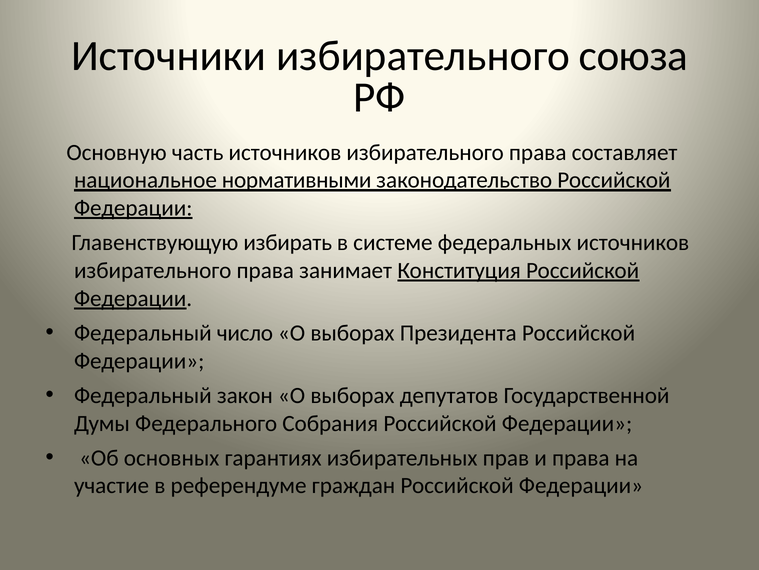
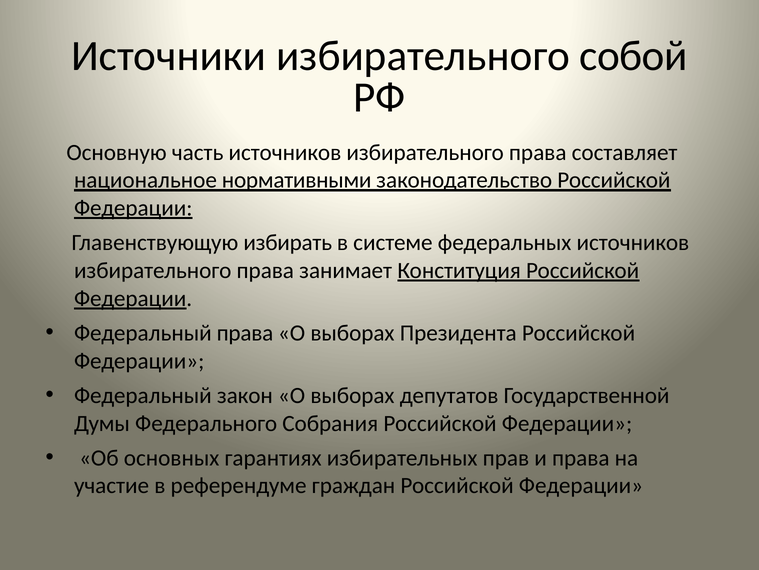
союза: союза -> собой
Федеральный число: число -> права
